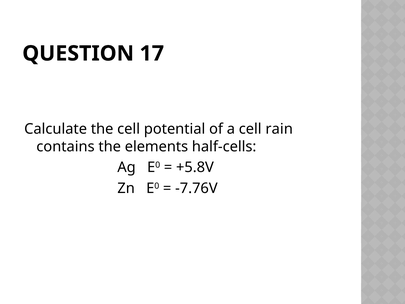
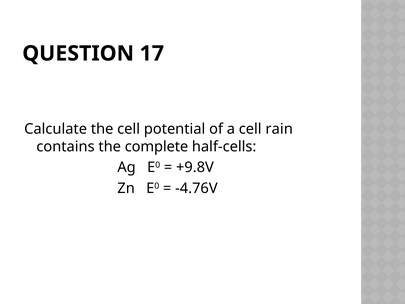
elements: elements -> complete
+5.8V: +5.8V -> +9.8V
-7.76V: -7.76V -> -4.76V
